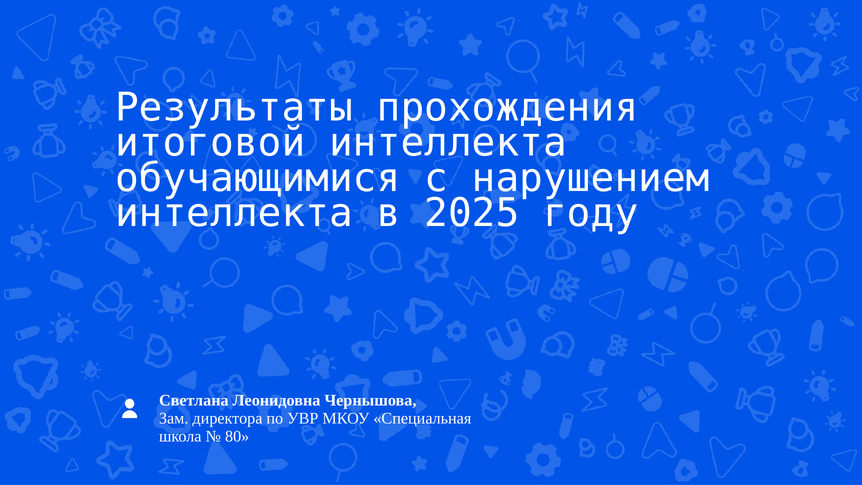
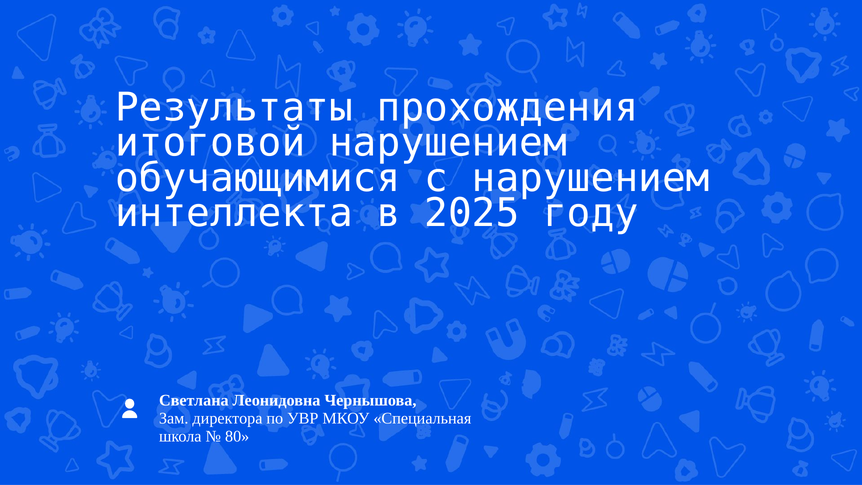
итоговой интеллекта: интеллекта -> нарушением
